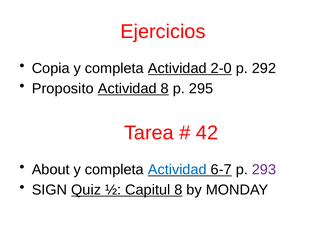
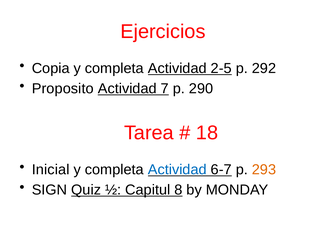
2-0: 2-0 -> 2-5
Actividad 8: 8 -> 7
295: 295 -> 290
42: 42 -> 18
About: About -> Inicial
293 colour: purple -> orange
